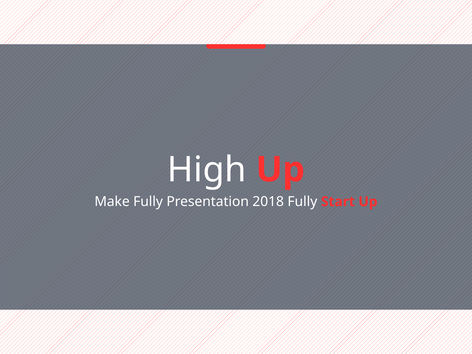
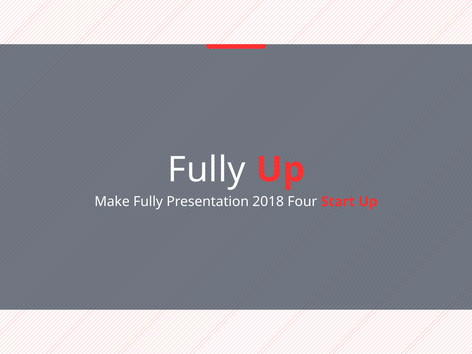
High at (207, 170): High -> Fully
2018 Fully: Fully -> Four
